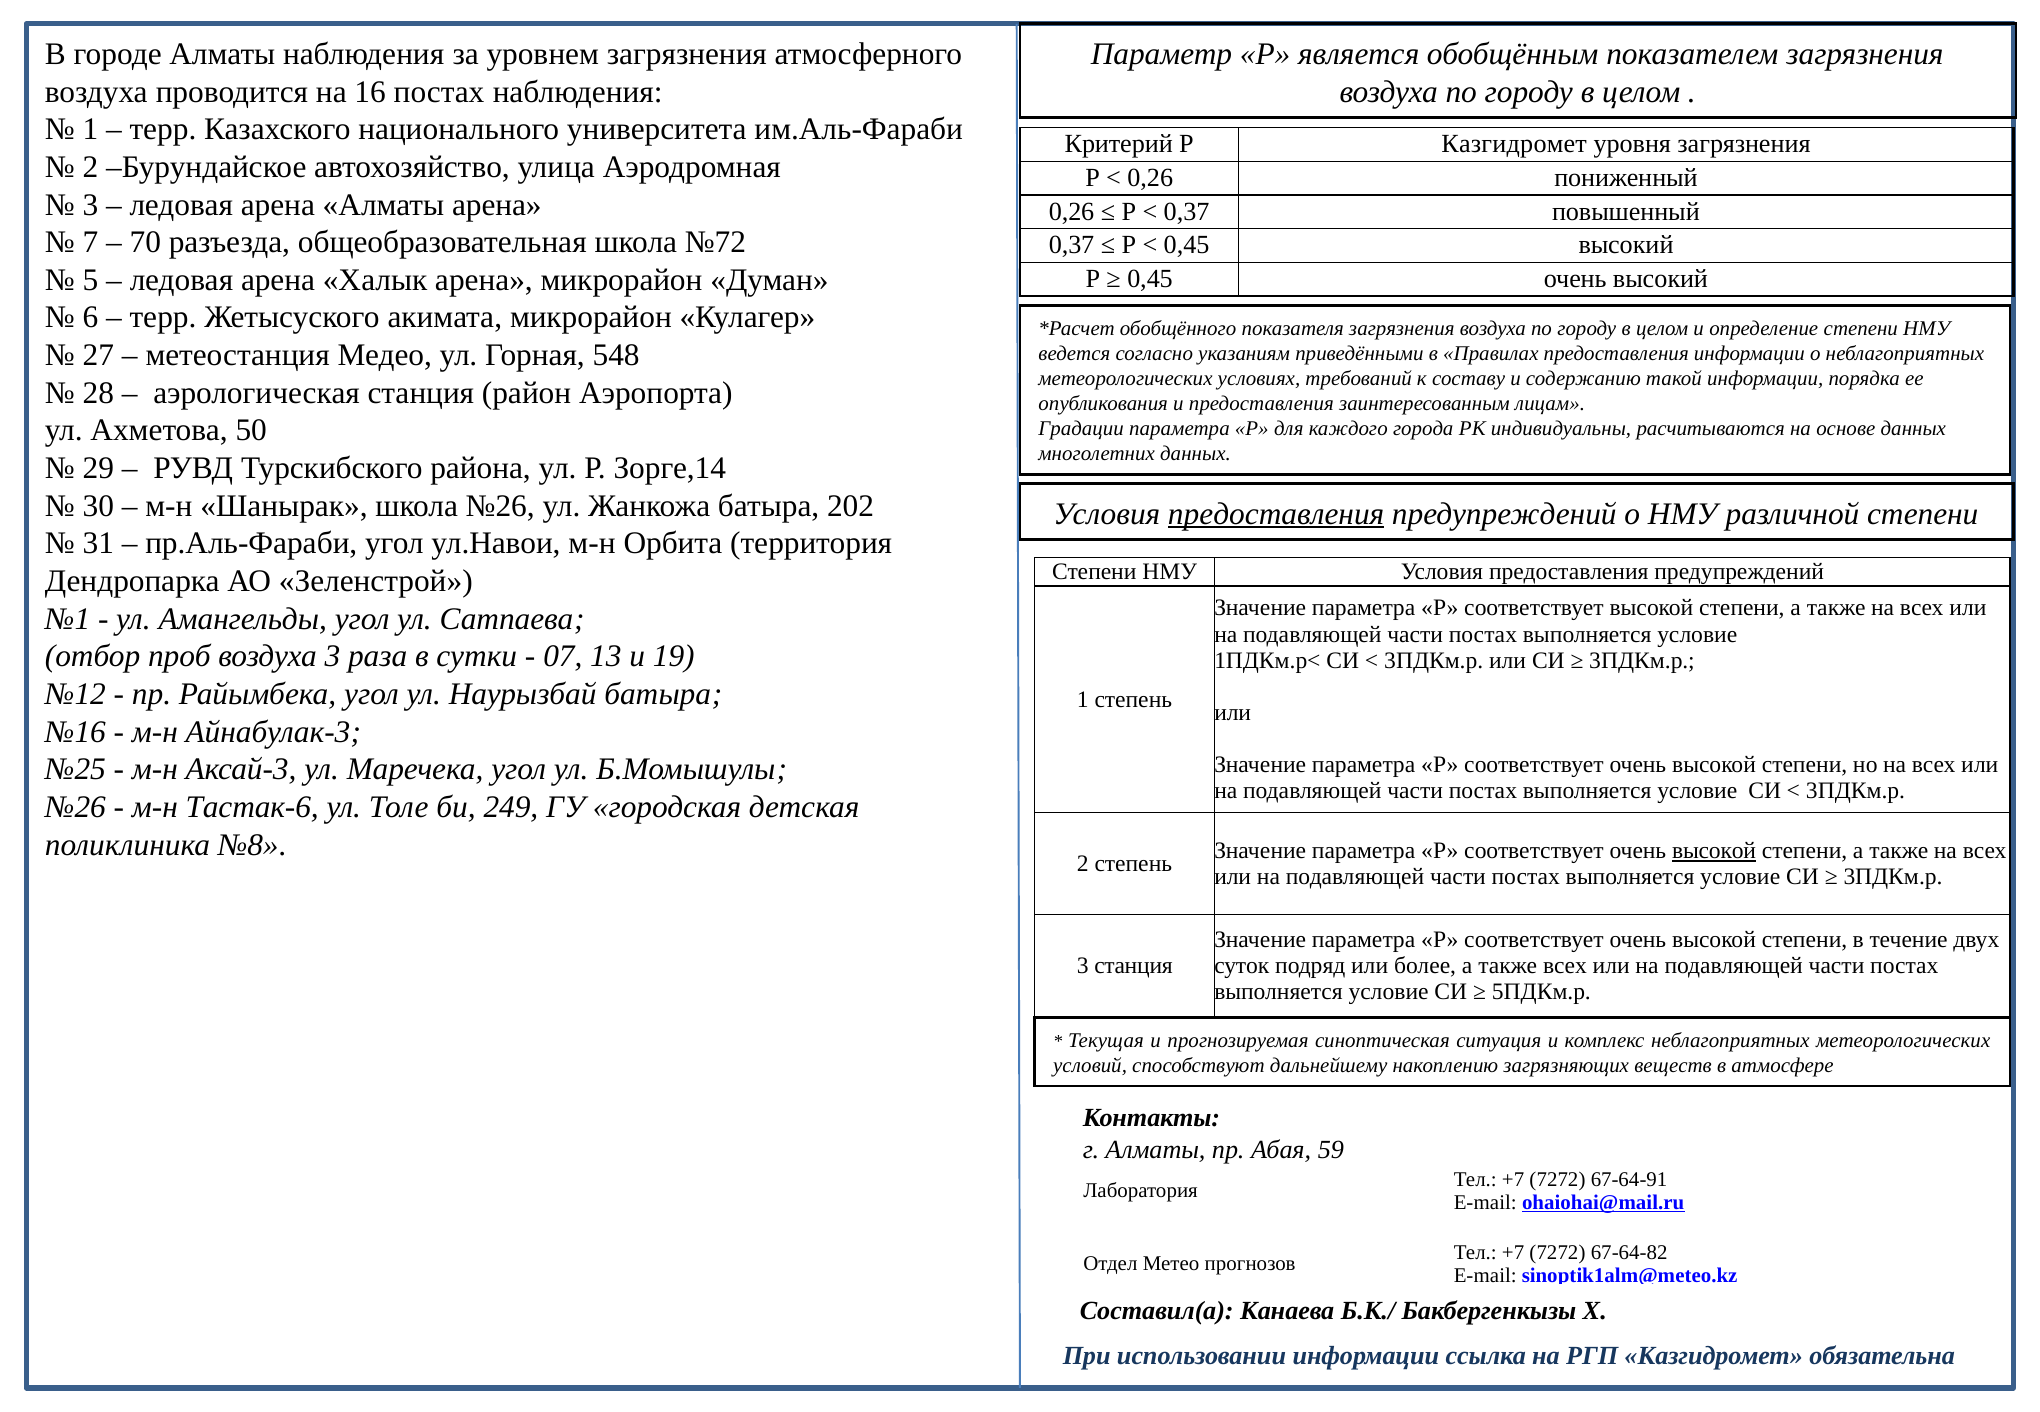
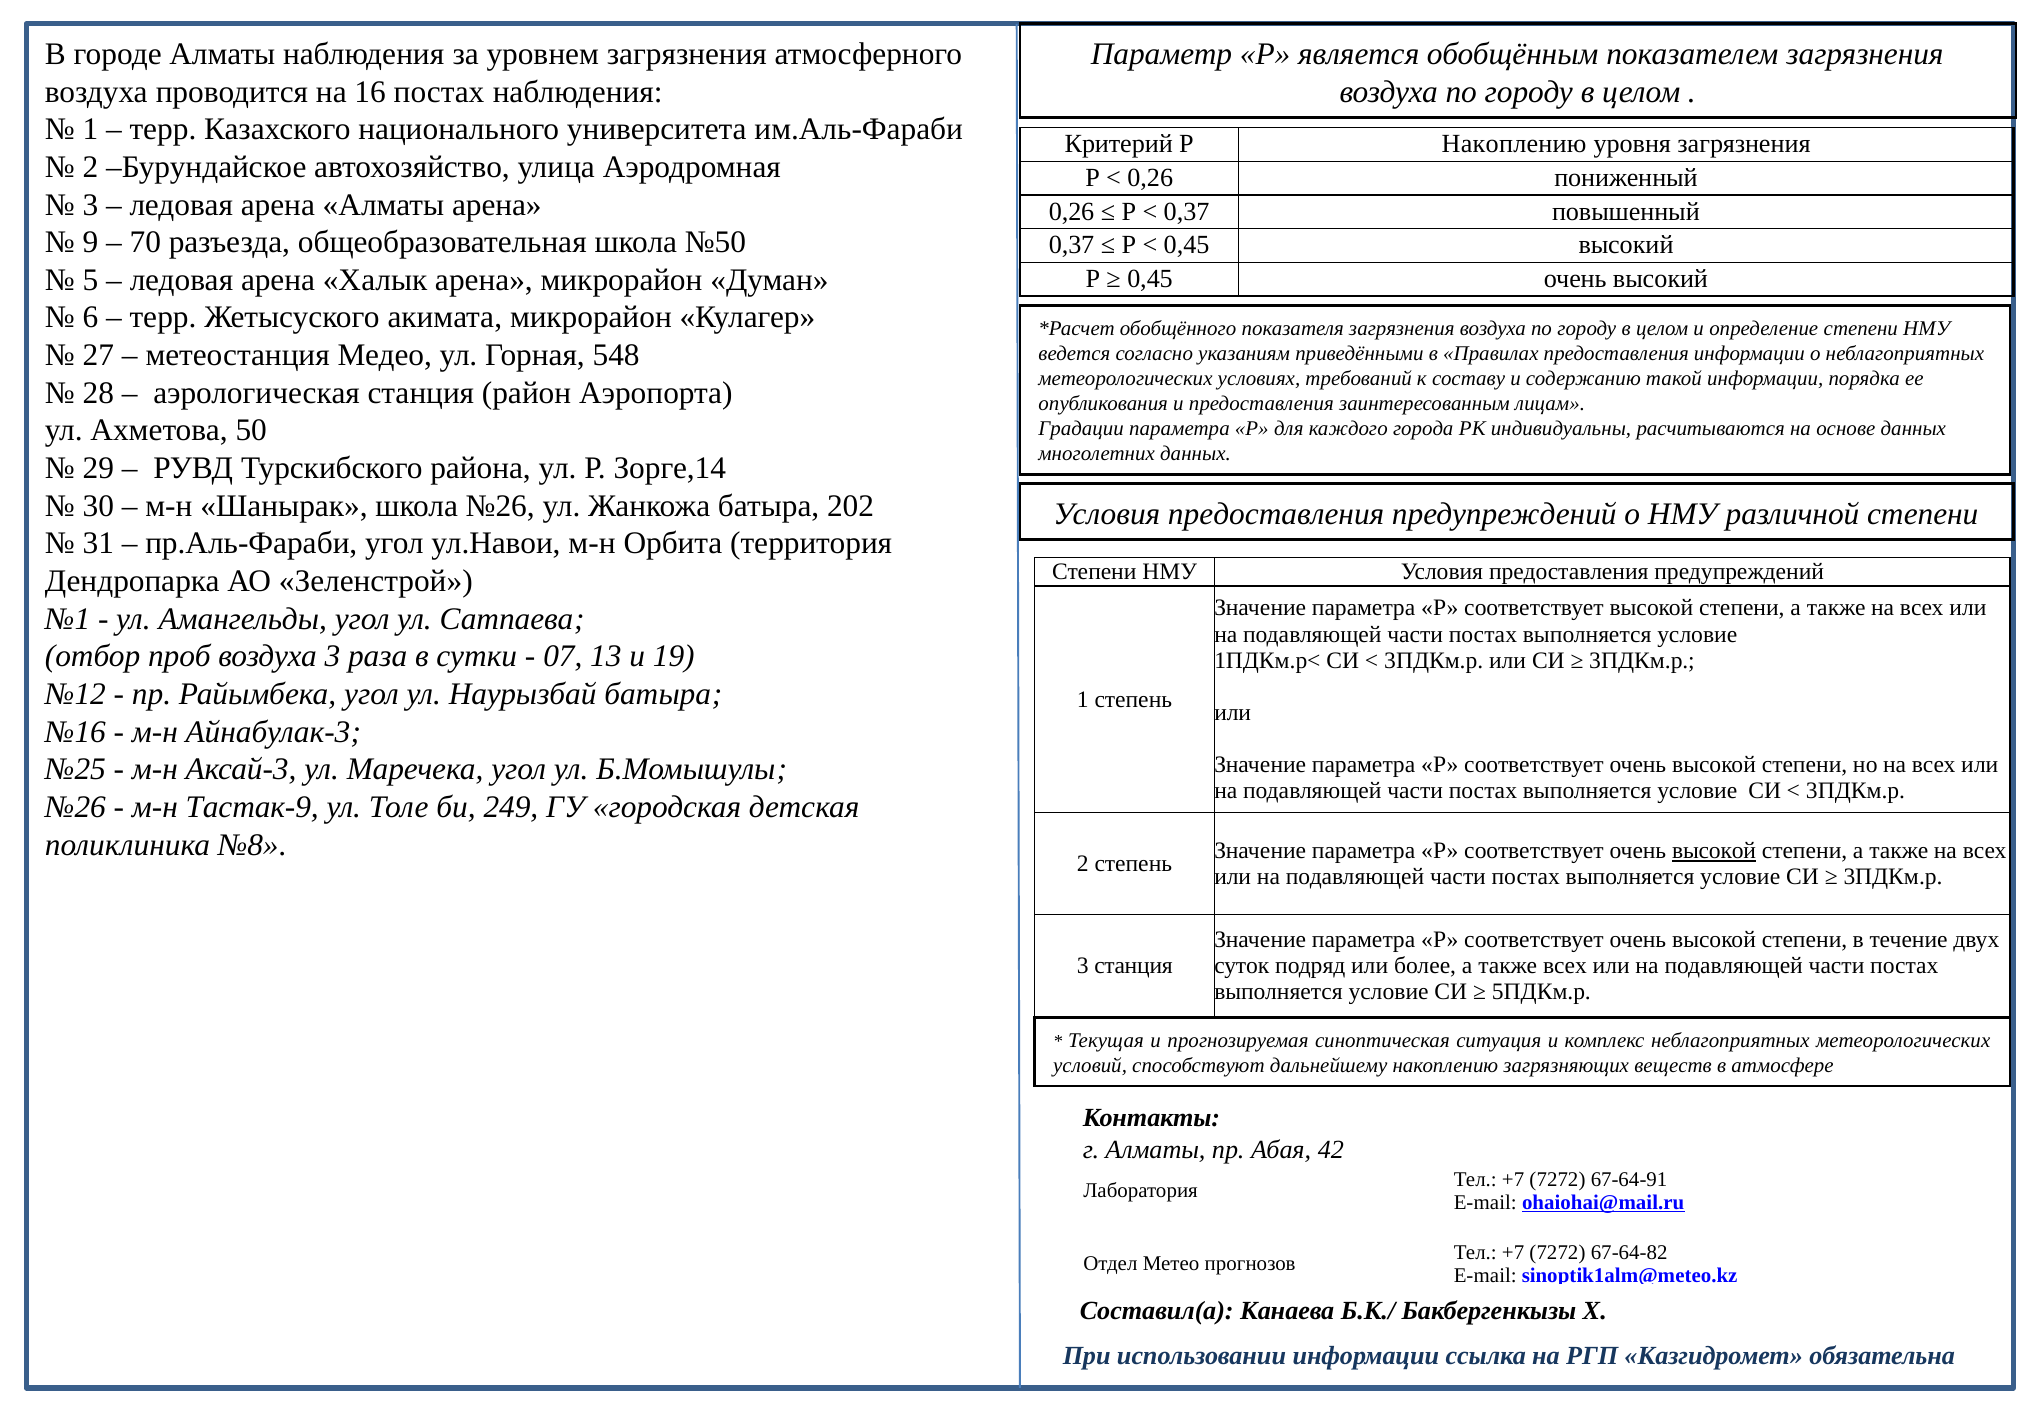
Р Казгидромет: Казгидромет -> Накоплению
7: 7 -> 9
№72: №72 -> №50
предоставления at (1276, 514) underline: present -> none
Тастак-6: Тастак-6 -> Тастак-9
59: 59 -> 42
